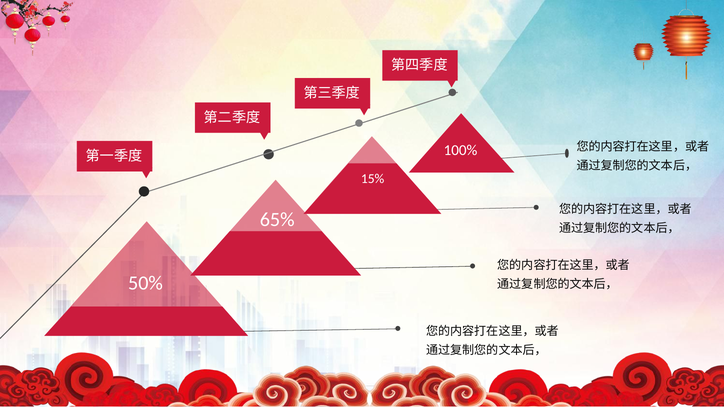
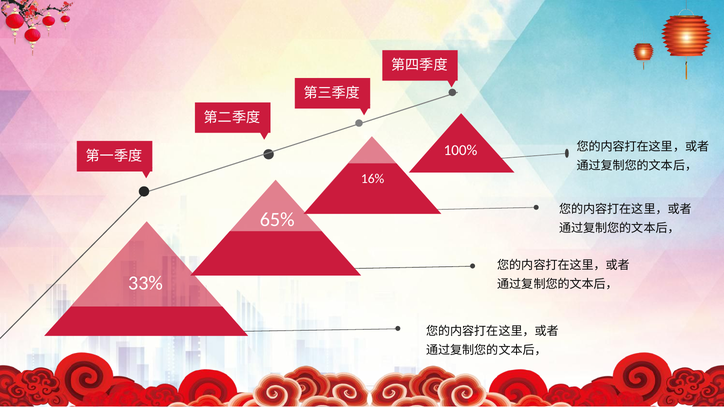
15%: 15% -> 16%
50%: 50% -> 33%
